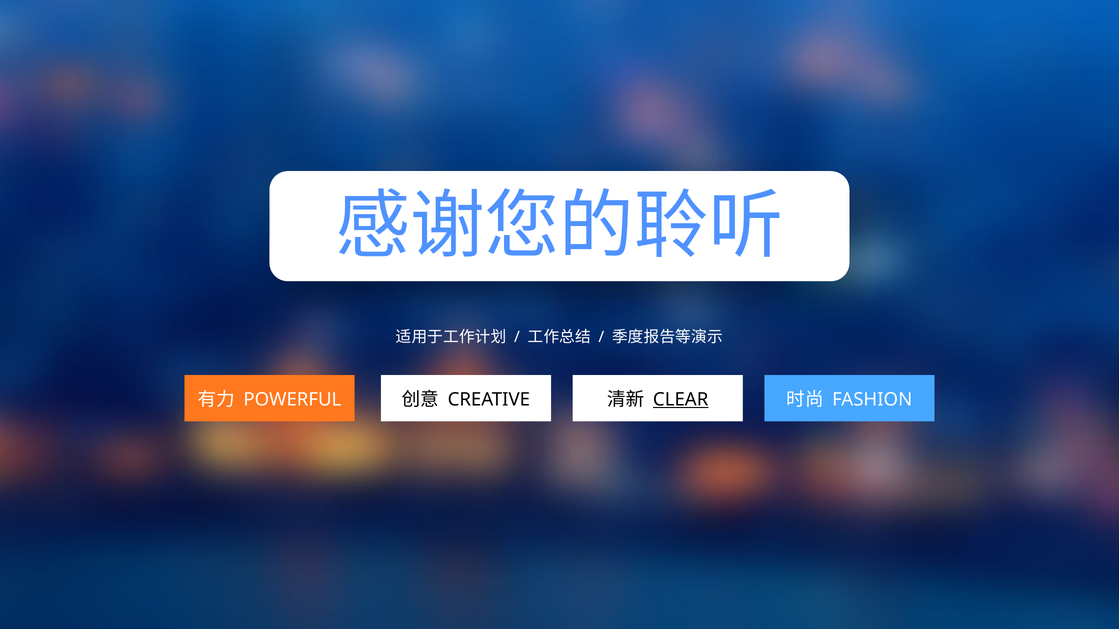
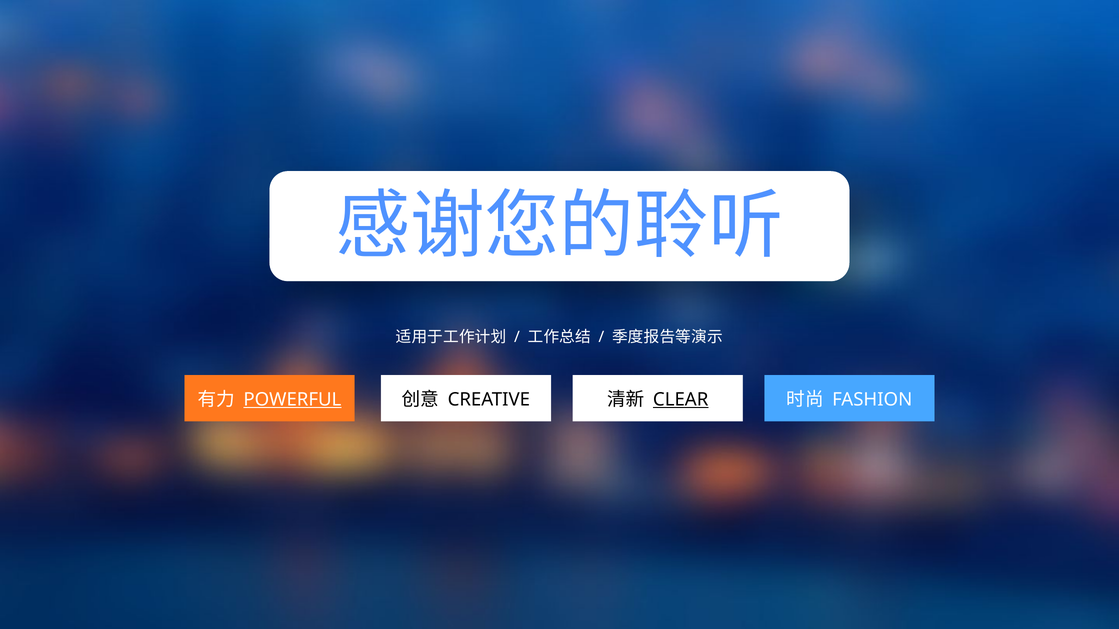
POWERFUL underline: none -> present
